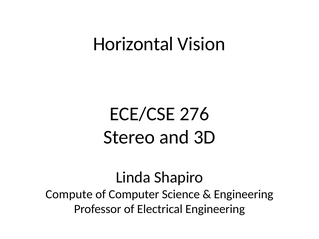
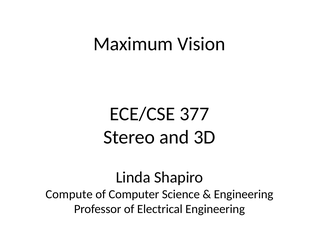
Horizontal: Horizontal -> Maximum
276: 276 -> 377
